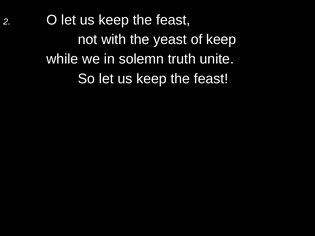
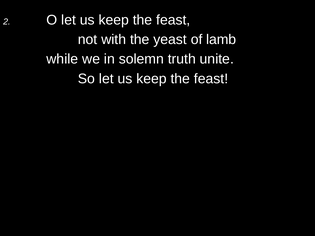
of keep: keep -> lamb
